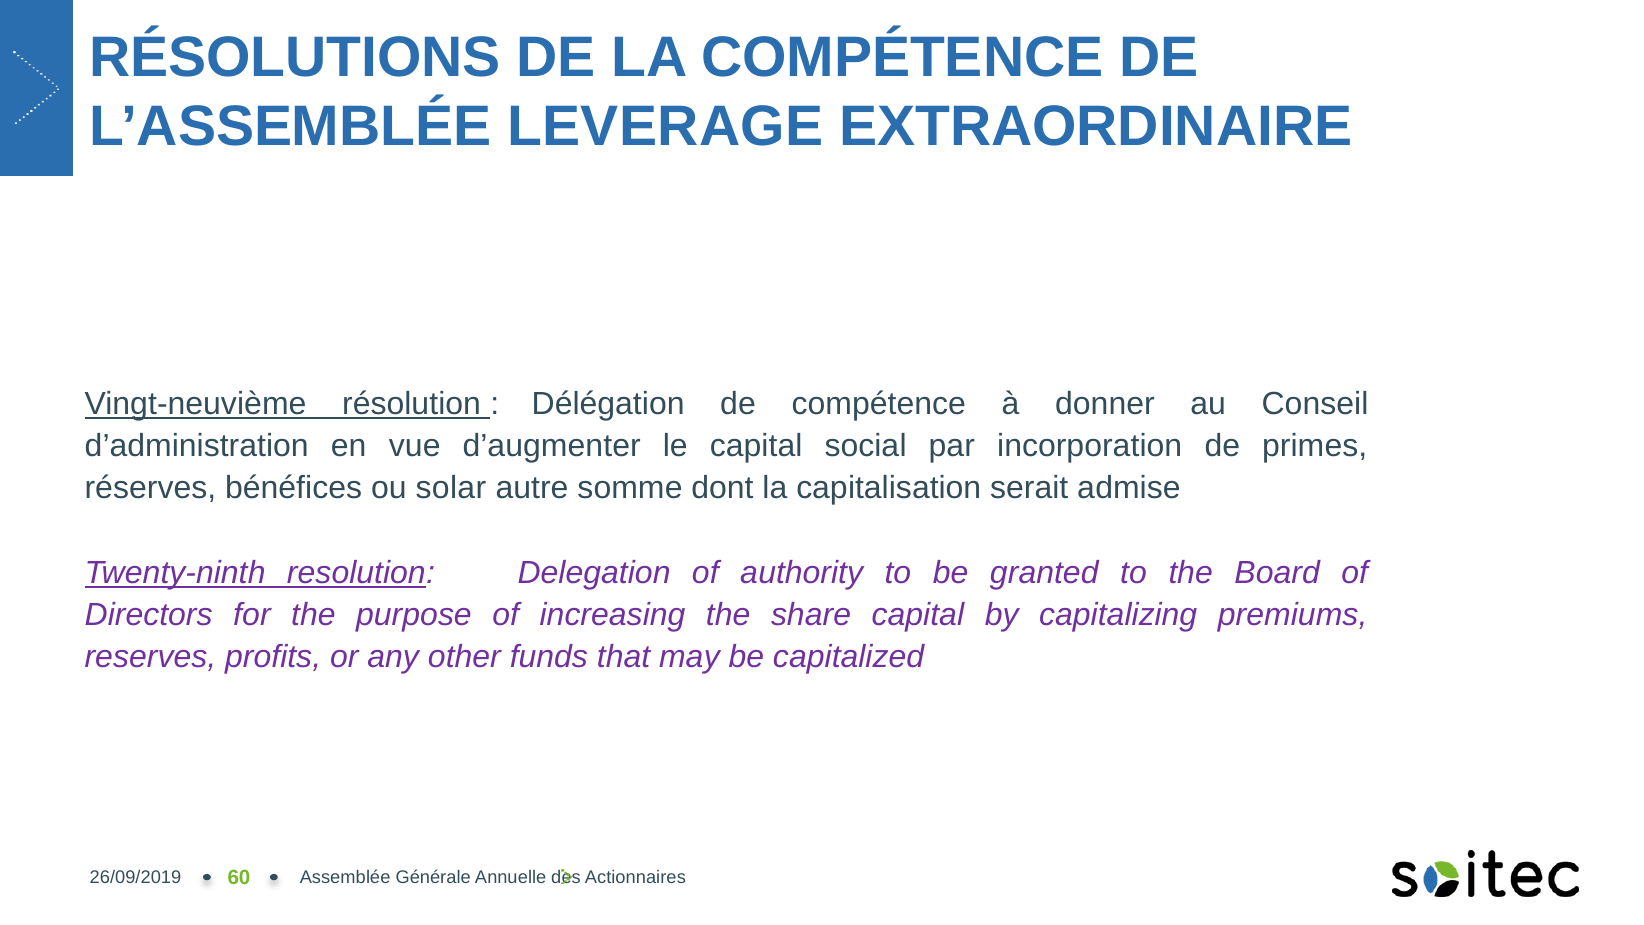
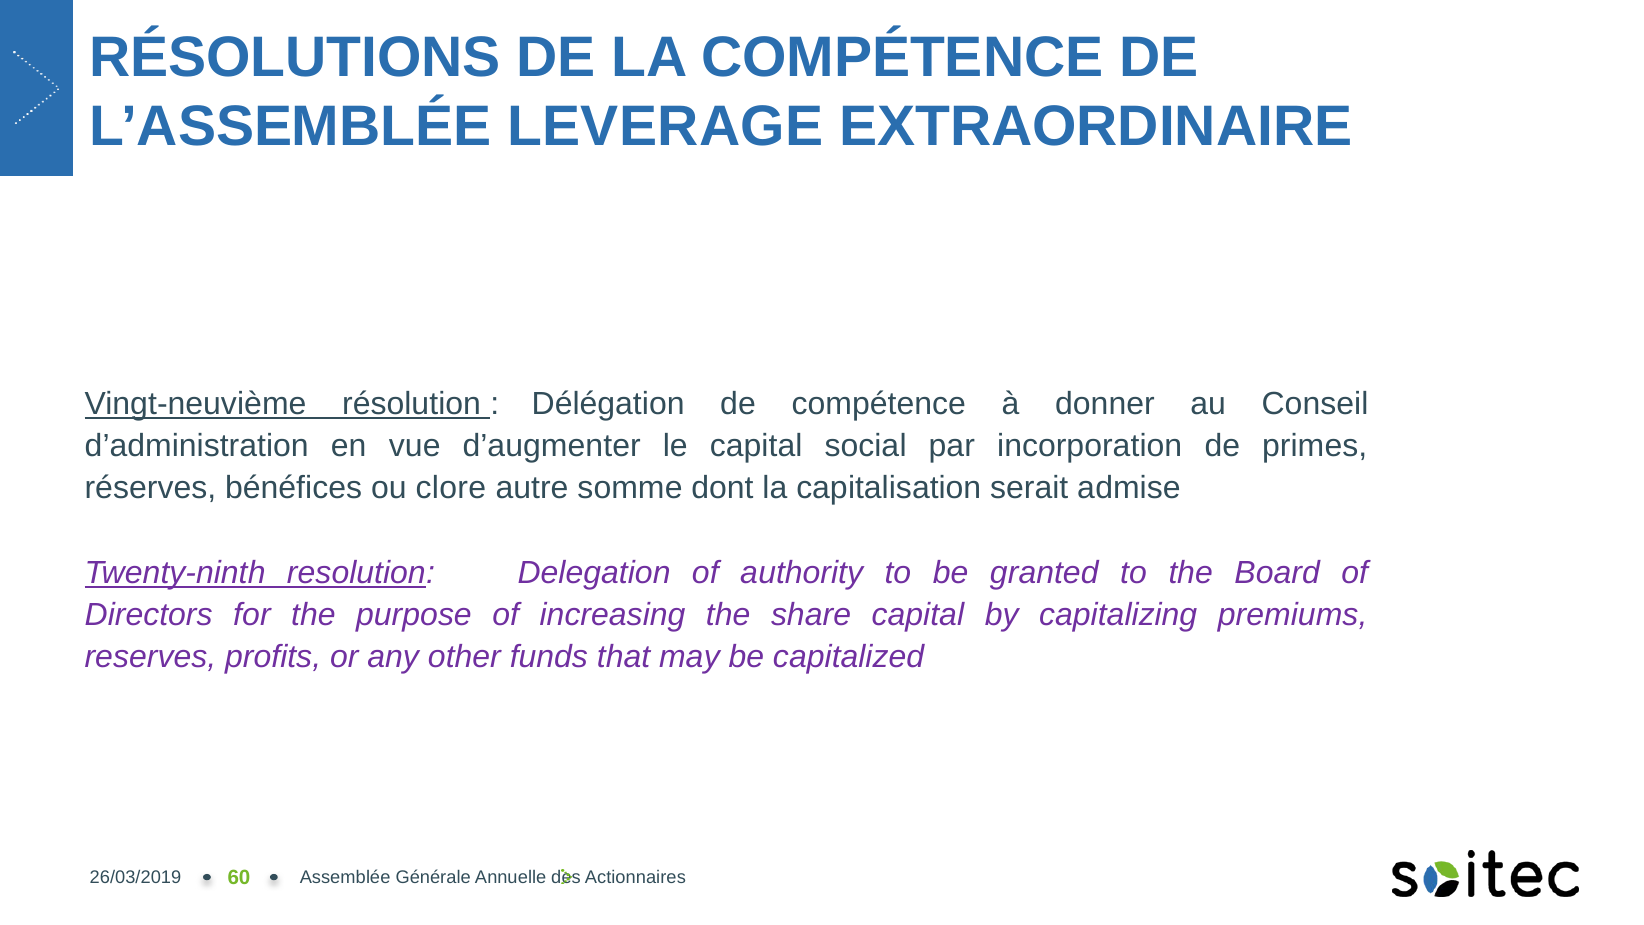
solar: solar -> clore
26/09/2019: 26/09/2019 -> 26/03/2019
